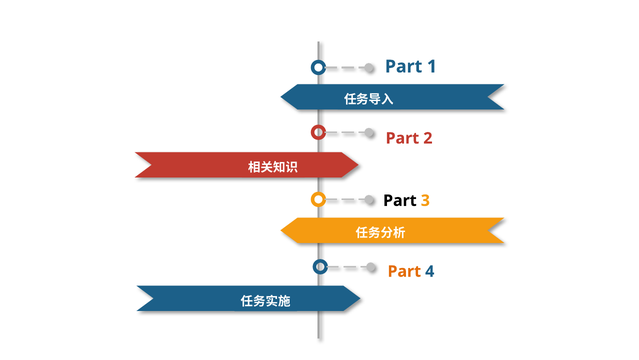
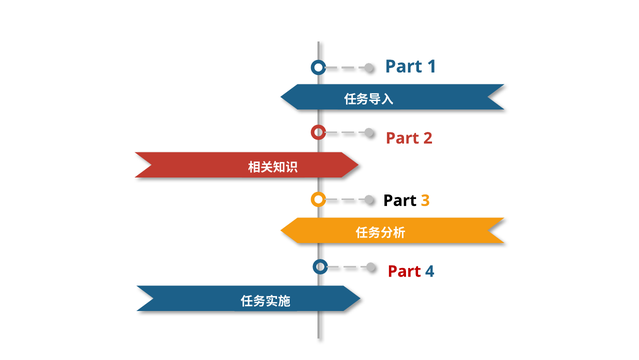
Part at (404, 271) colour: orange -> red
